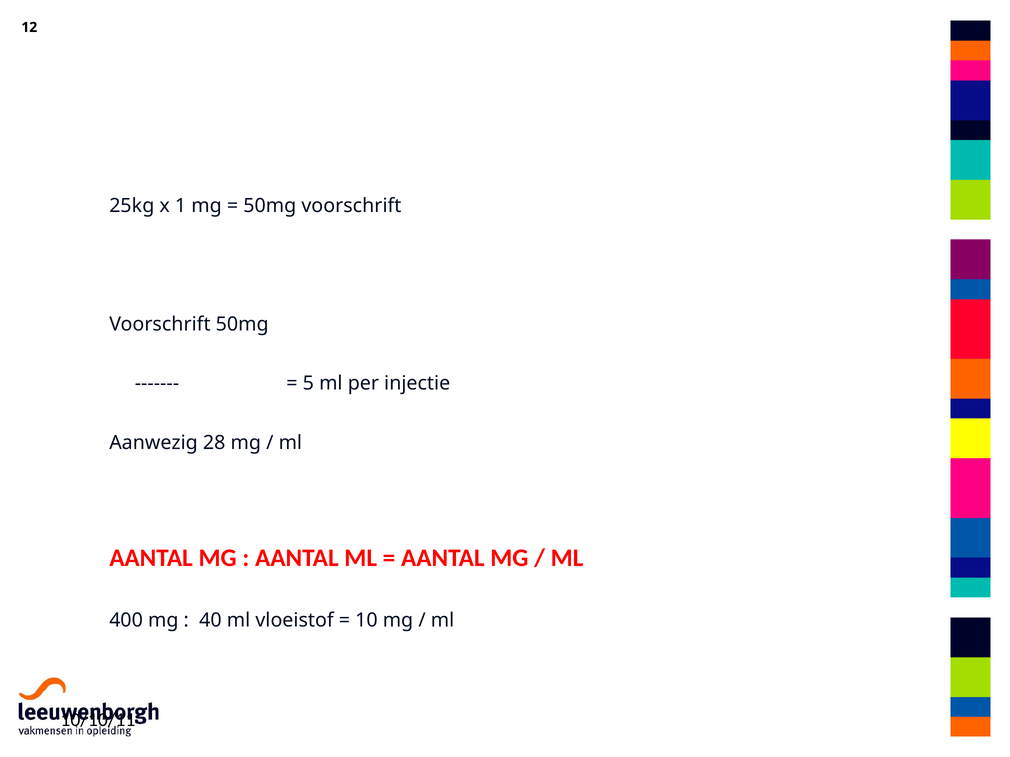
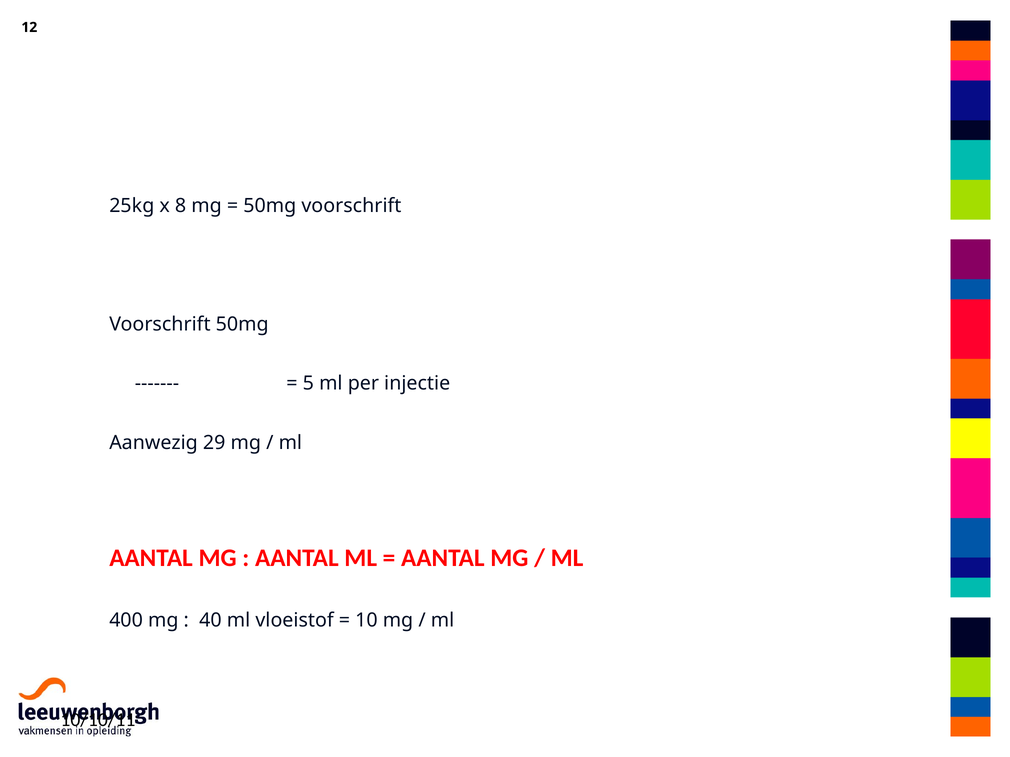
1: 1 -> 8
28: 28 -> 29
